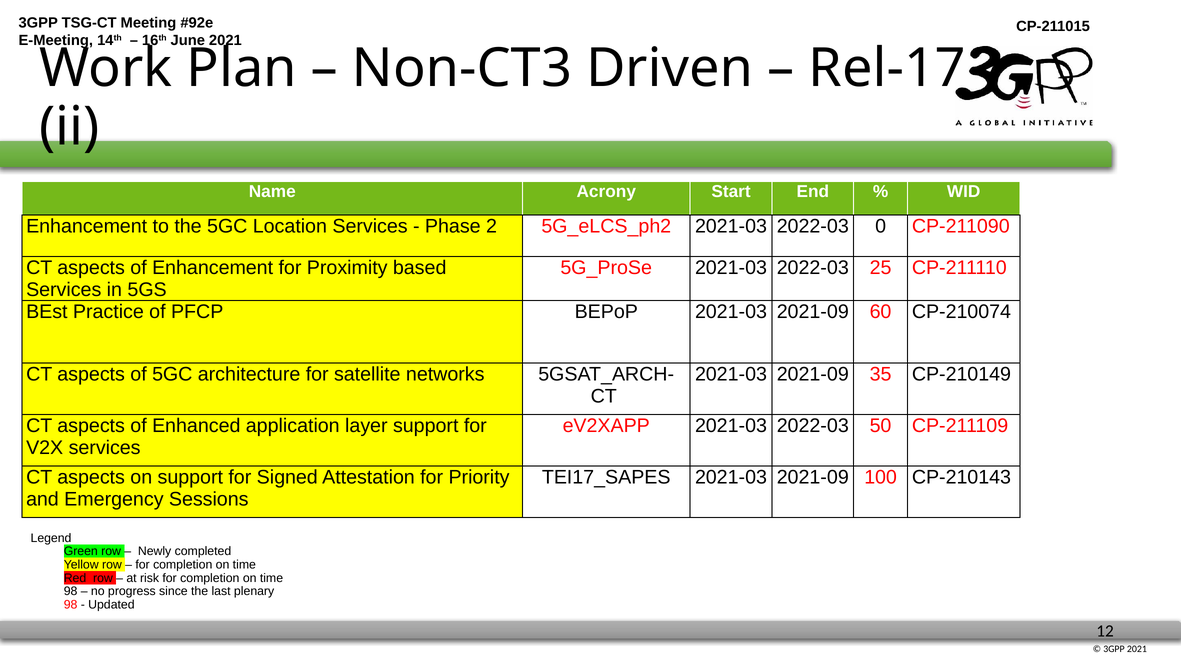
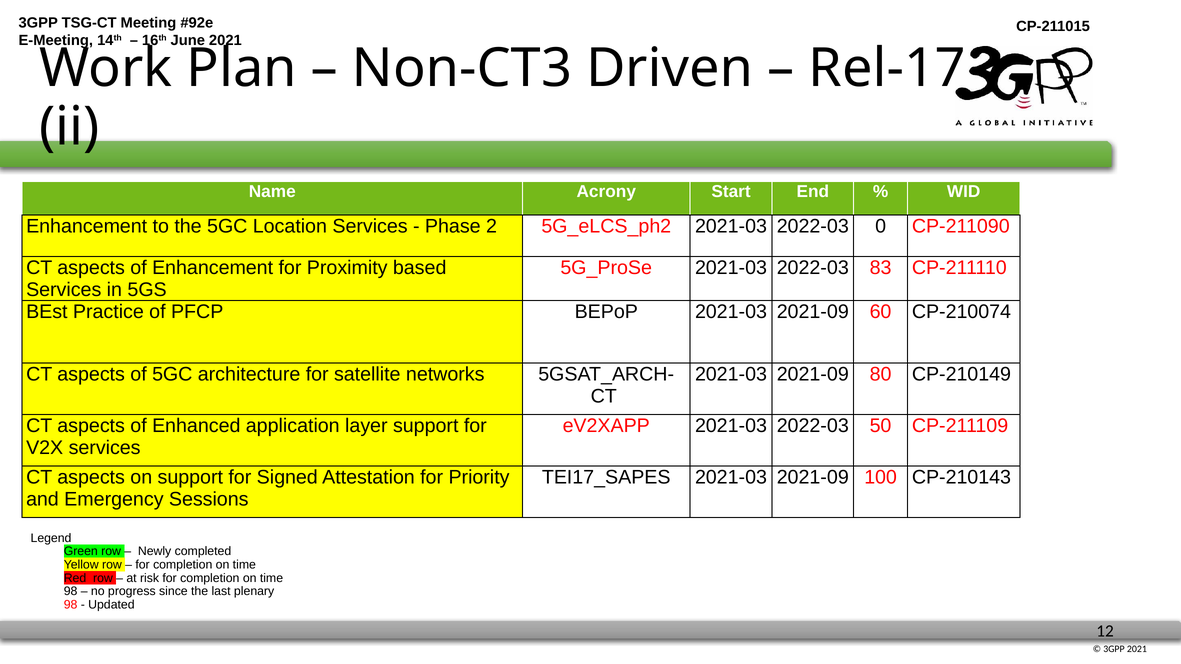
25: 25 -> 83
35: 35 -> 80
